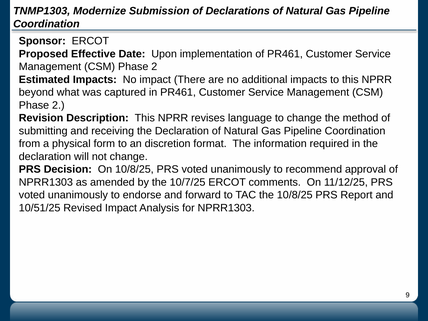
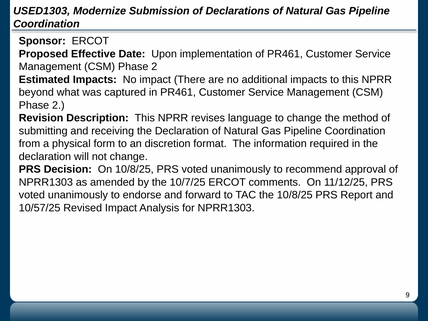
TNMP1303: TNMP1303 -> USED1303
10/51/25: 10/51/25 -> 10/57/25
